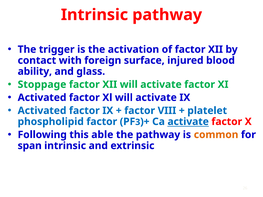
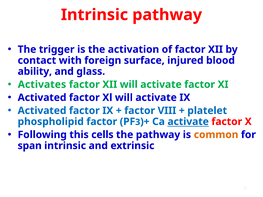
Stoppage: Stoppage -> Activates
able: able -> cells
